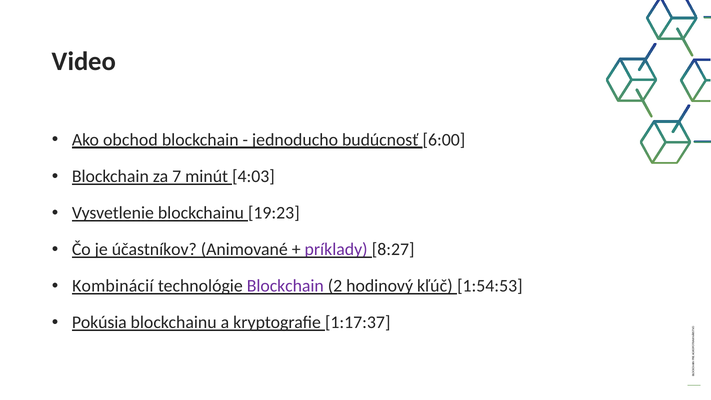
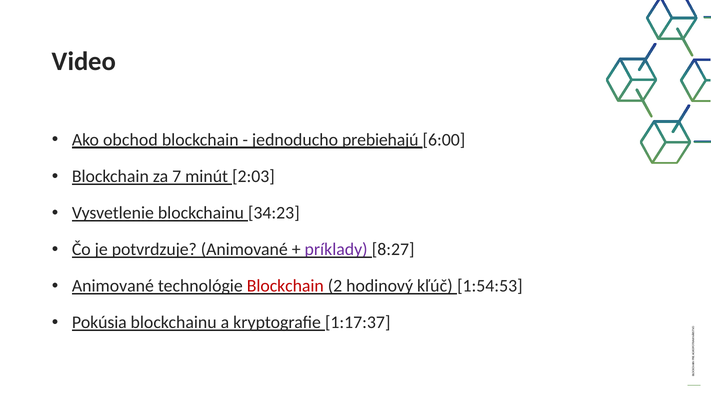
budúcnosť: budúcnosť -> prebiehajú
4:03: 4:03 -> 2:03
19:23: 19:23 -> 34:23
účastníkov: účastníkov -> potvrdzuje
Kombinácií at (113, 286): Kombinácií -> Animované
Blockchain at (285, 286) colour: purple -> red
